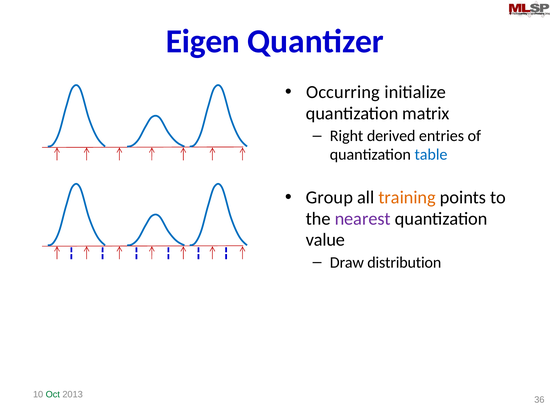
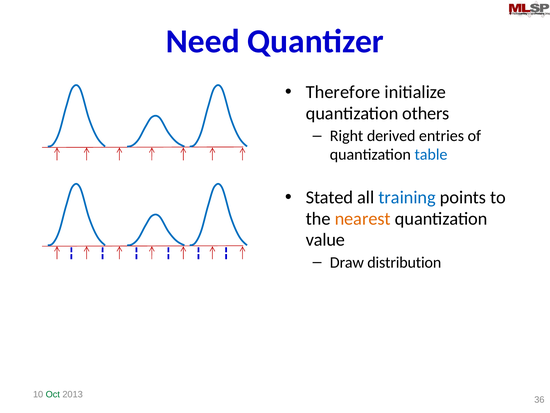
Eigen: Eigen -> Need
Occurring: Occurring -> Therefore
matrix: matrix -> others
Group: Group -> Stated
training colour: orange -> blue
nearest colour: purple -> orange
